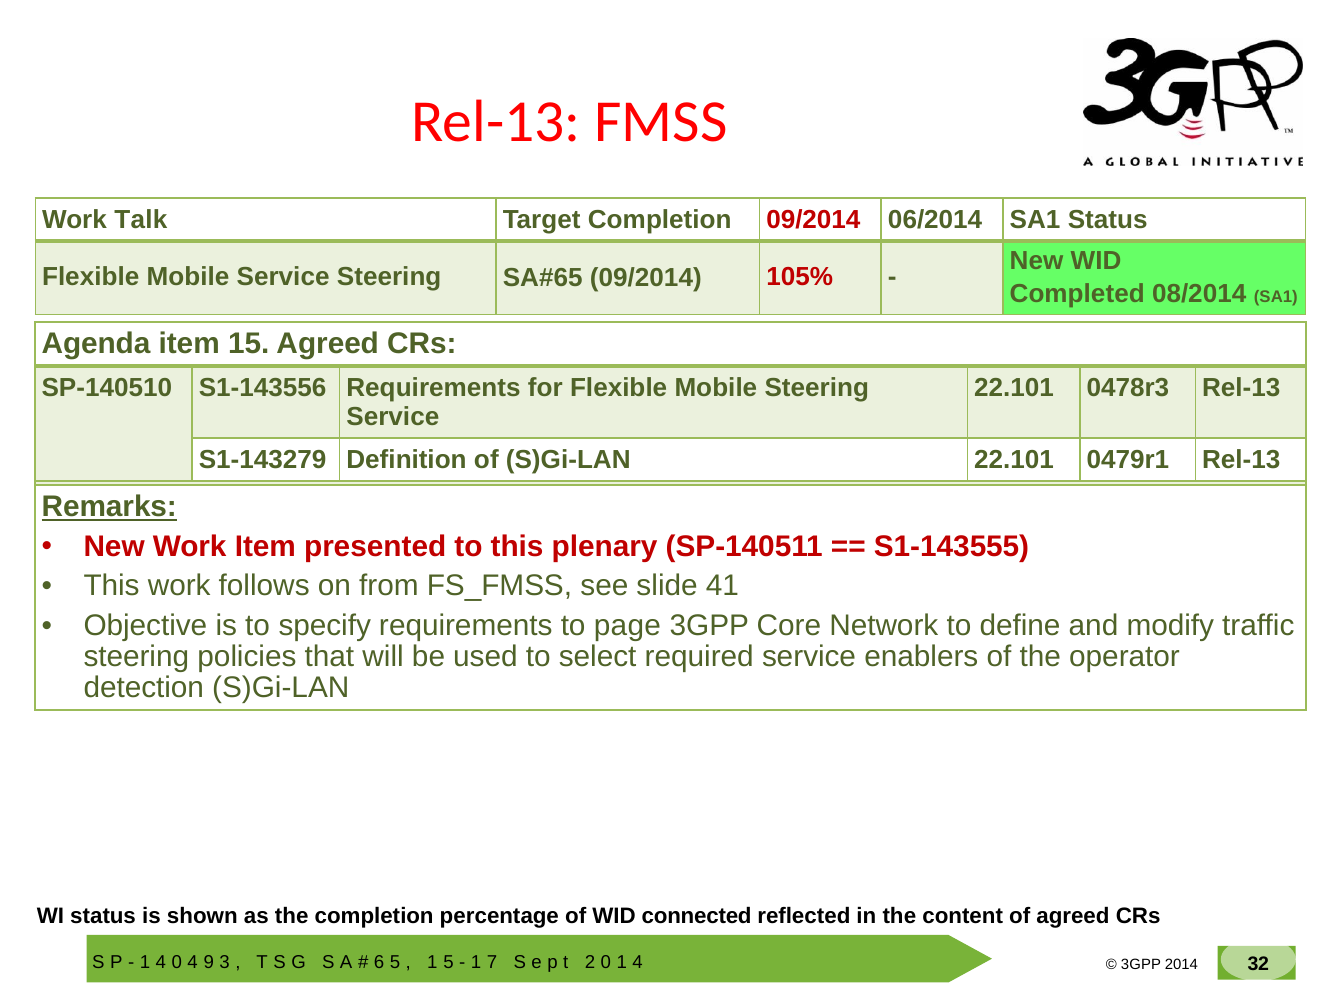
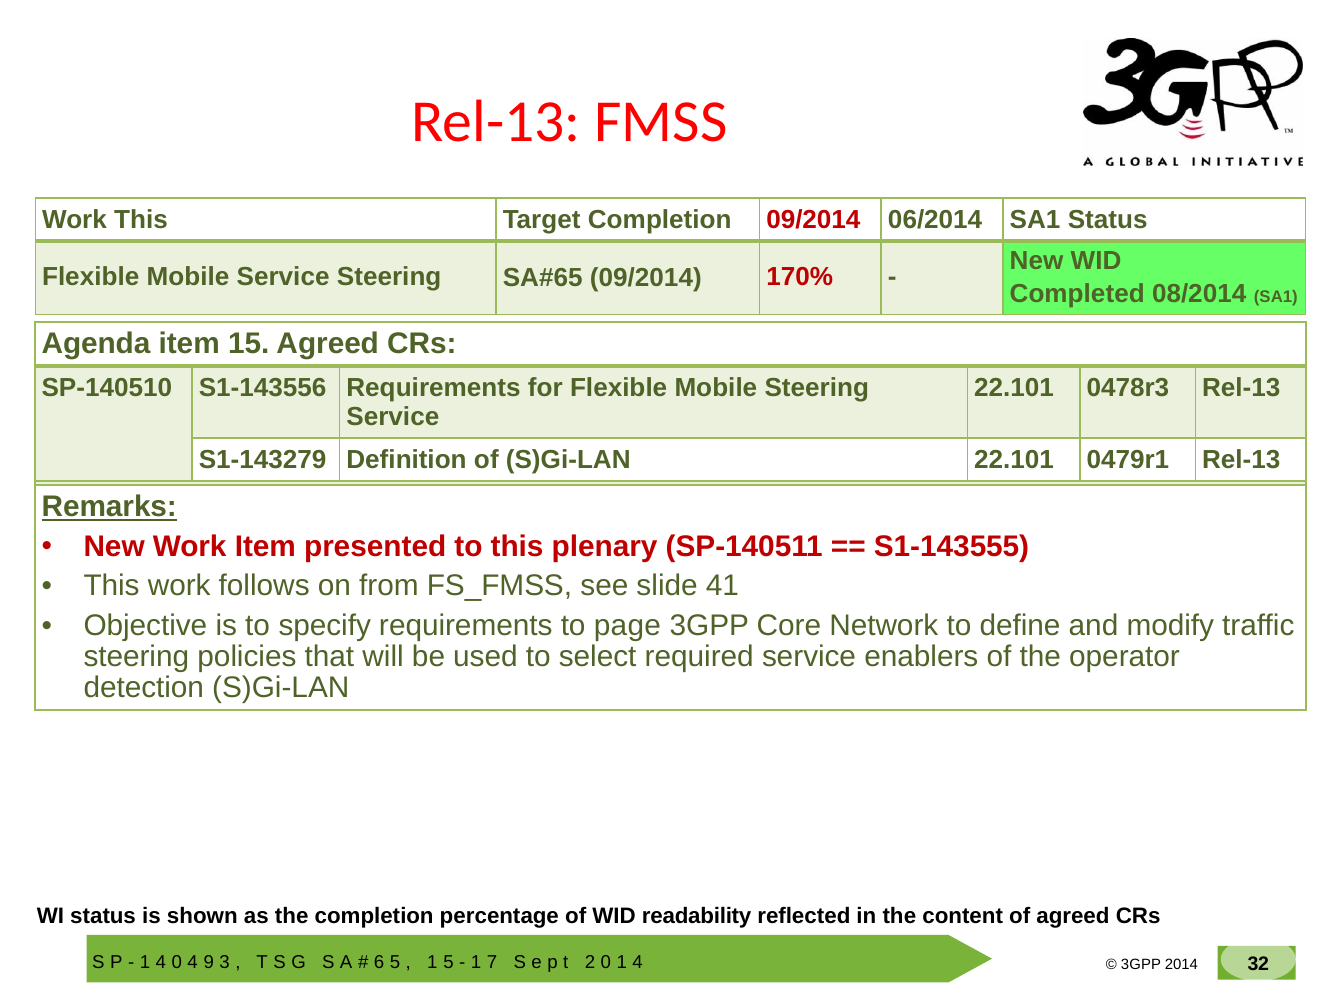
Work Talk: Talk -> This
105%: 105% -> 170%
connected: connected -> readability
